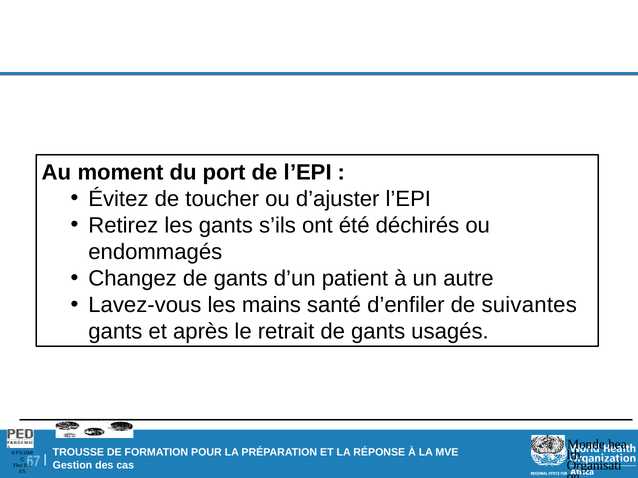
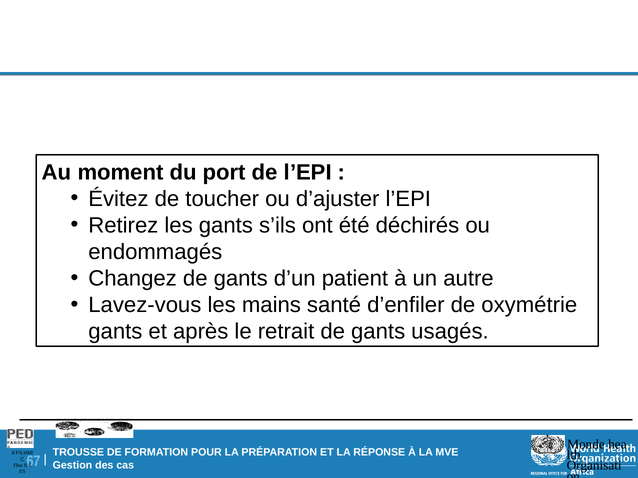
suivantes: suivantes -> oxymétrie
